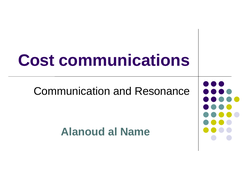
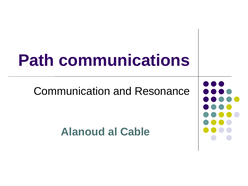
Cost: Cost -> Path
Name: Name -> Cable
